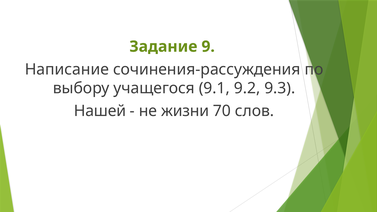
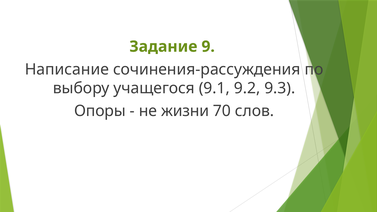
Нашей: Нашей -> Опоры
